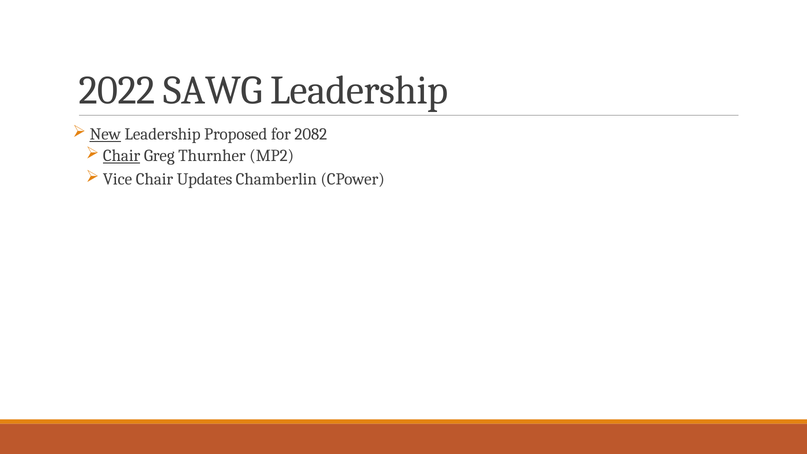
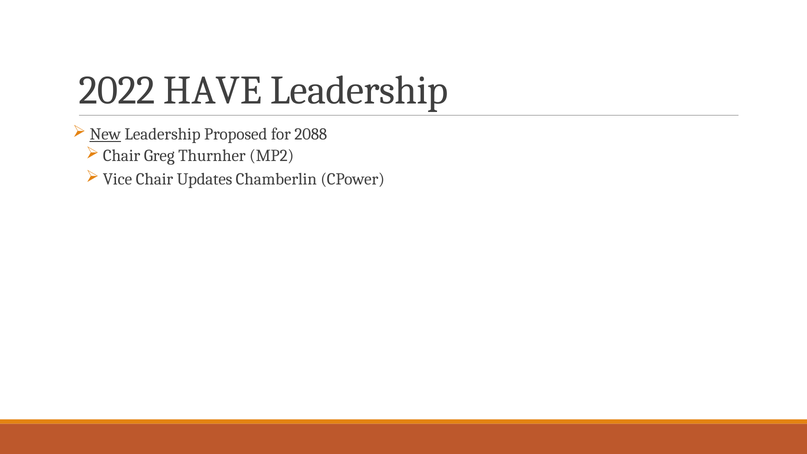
SAWG: SAWG -> HAVE
2082: 2082 -> 2088
Chair at (122, 156) underline: present -> none
